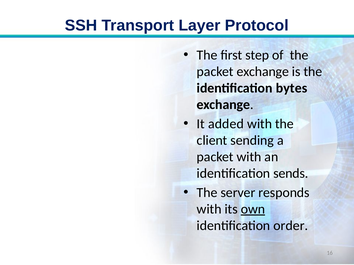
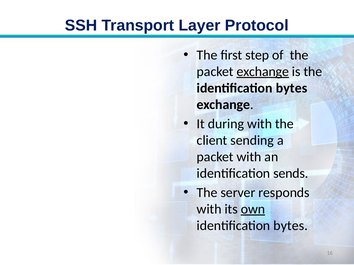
exchange at (263, 72) underline: none -> present
added: added -> during
order at (291, 226): order -> bytes
